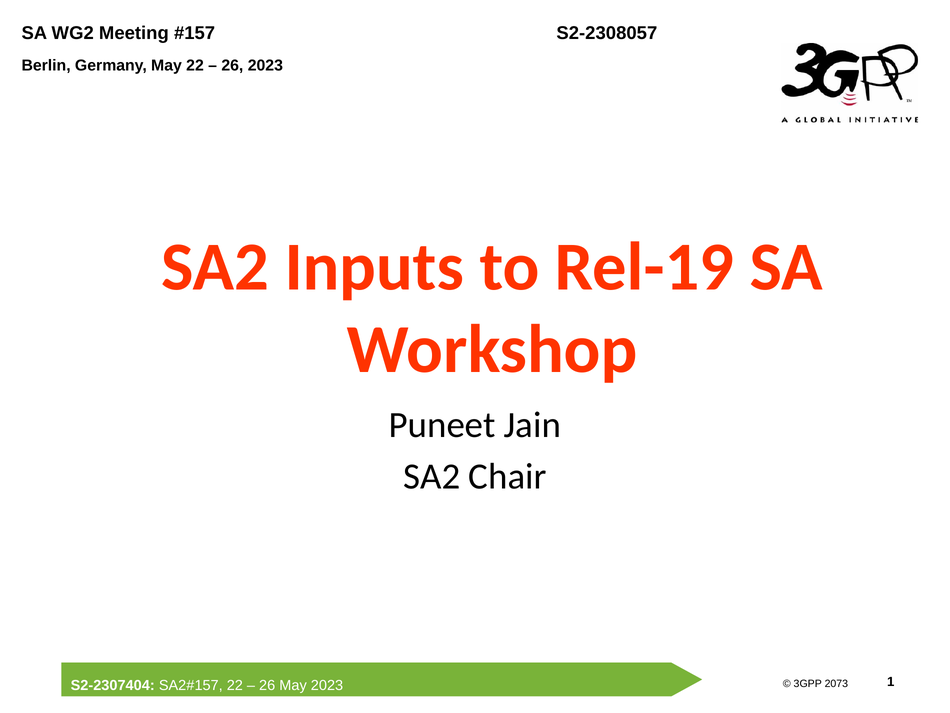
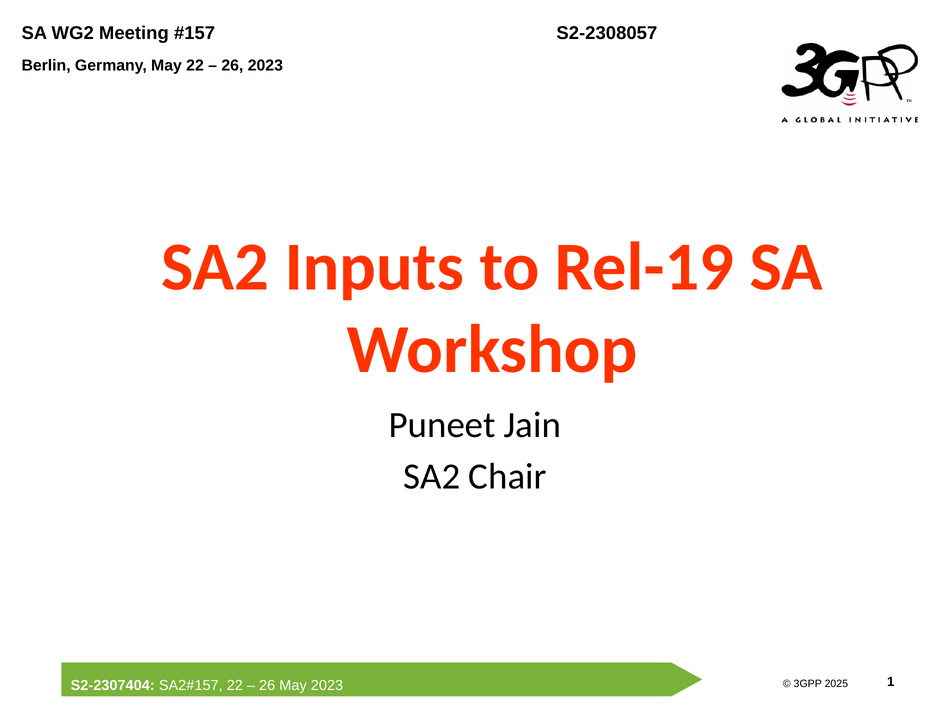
2073: 2073 -> 2025
